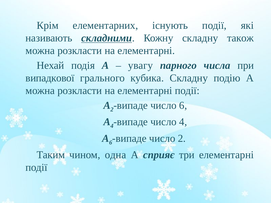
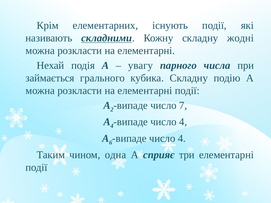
також: також -> жодні
випадкової: випадкової -> займається
число 6: 6 -> 7
2 at (182, 139): 2 -> 4
